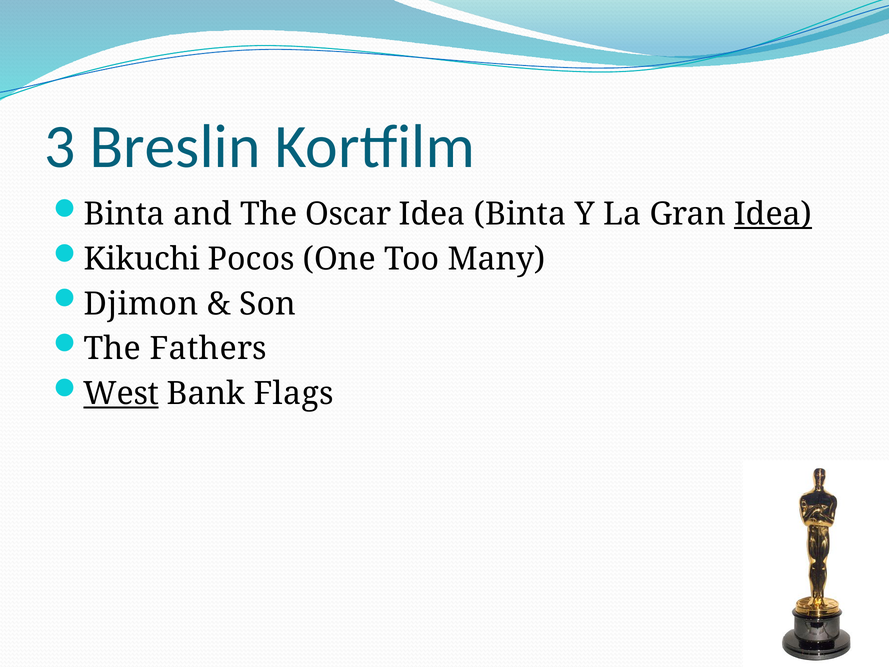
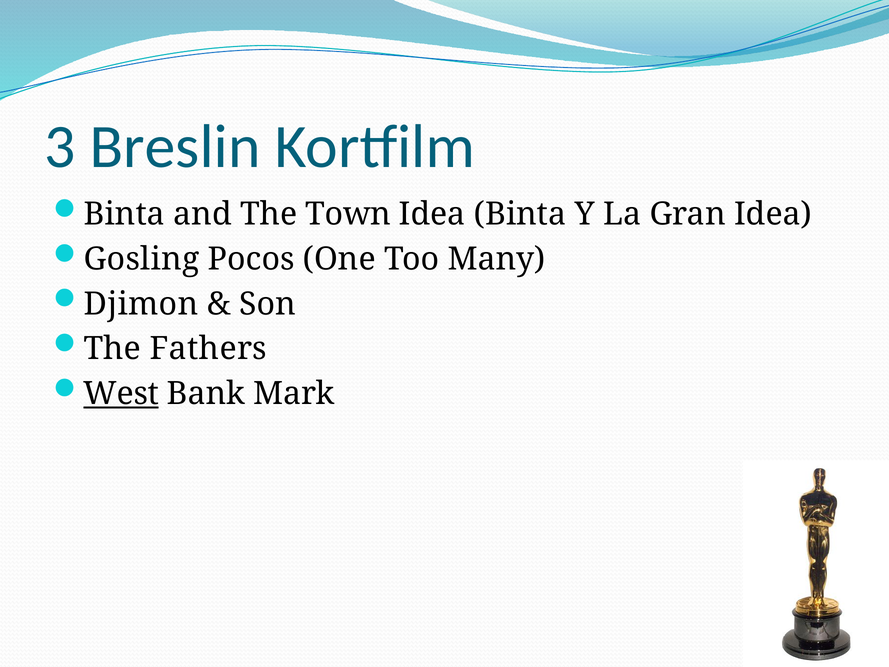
Oscar: Oscar -> Town
Idea at (773, 214) underline: present -> none
Kikuchi: Kikuchi -> Gosling
Flags: Flags -> Mark
